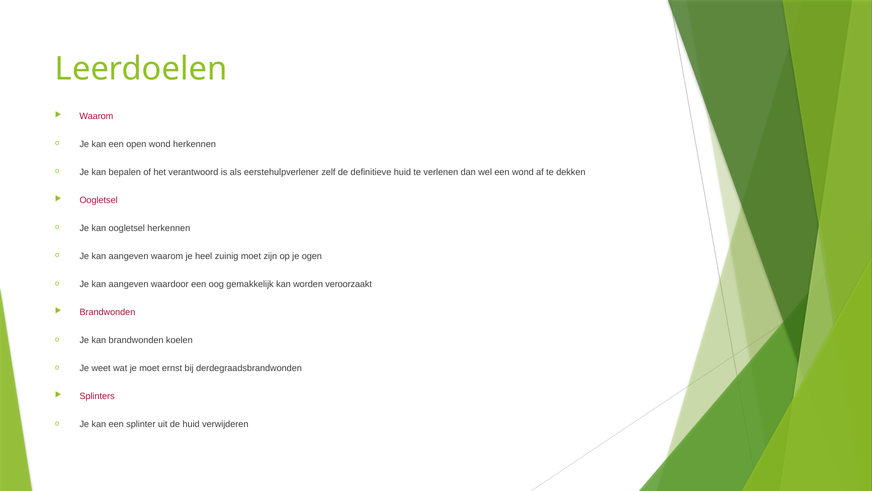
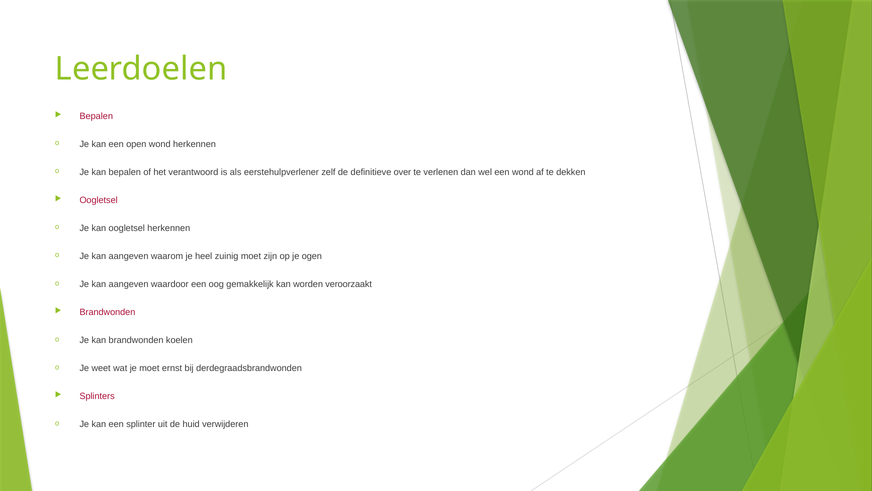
Waarom at (96, 116): Waarom -> Bepalen
definitieve huid: huid -> over
